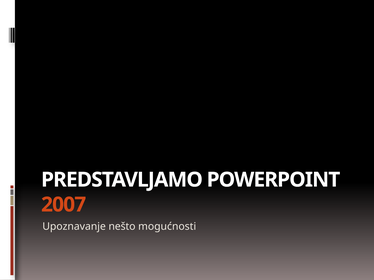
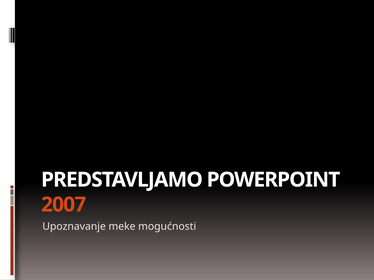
nešto: nešto -> meke
